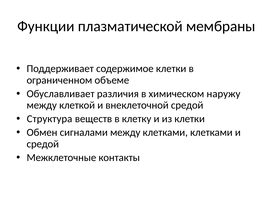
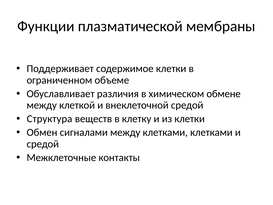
наружу: наружу -> обмене
